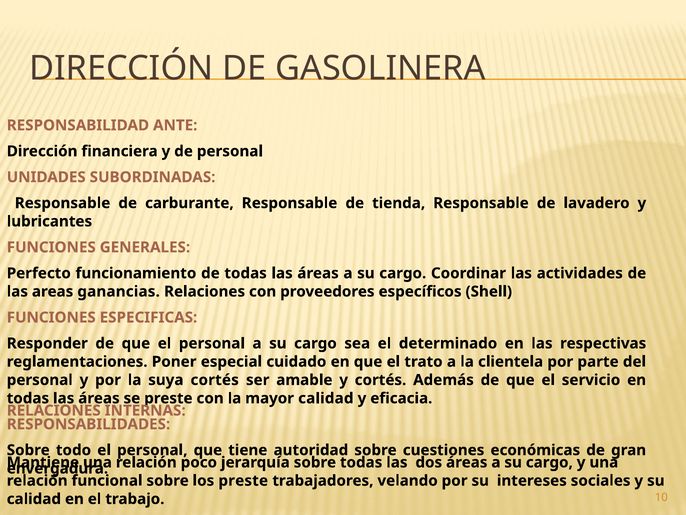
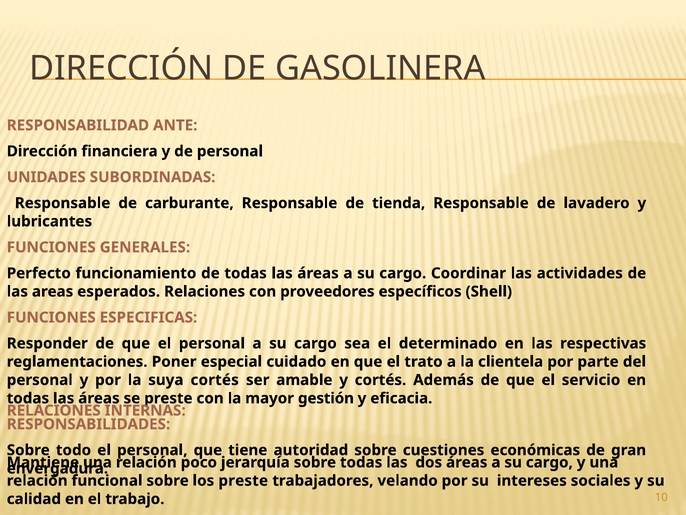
ganancias: ganancias -> esperados
mayor calidad: calidad -> gestión
